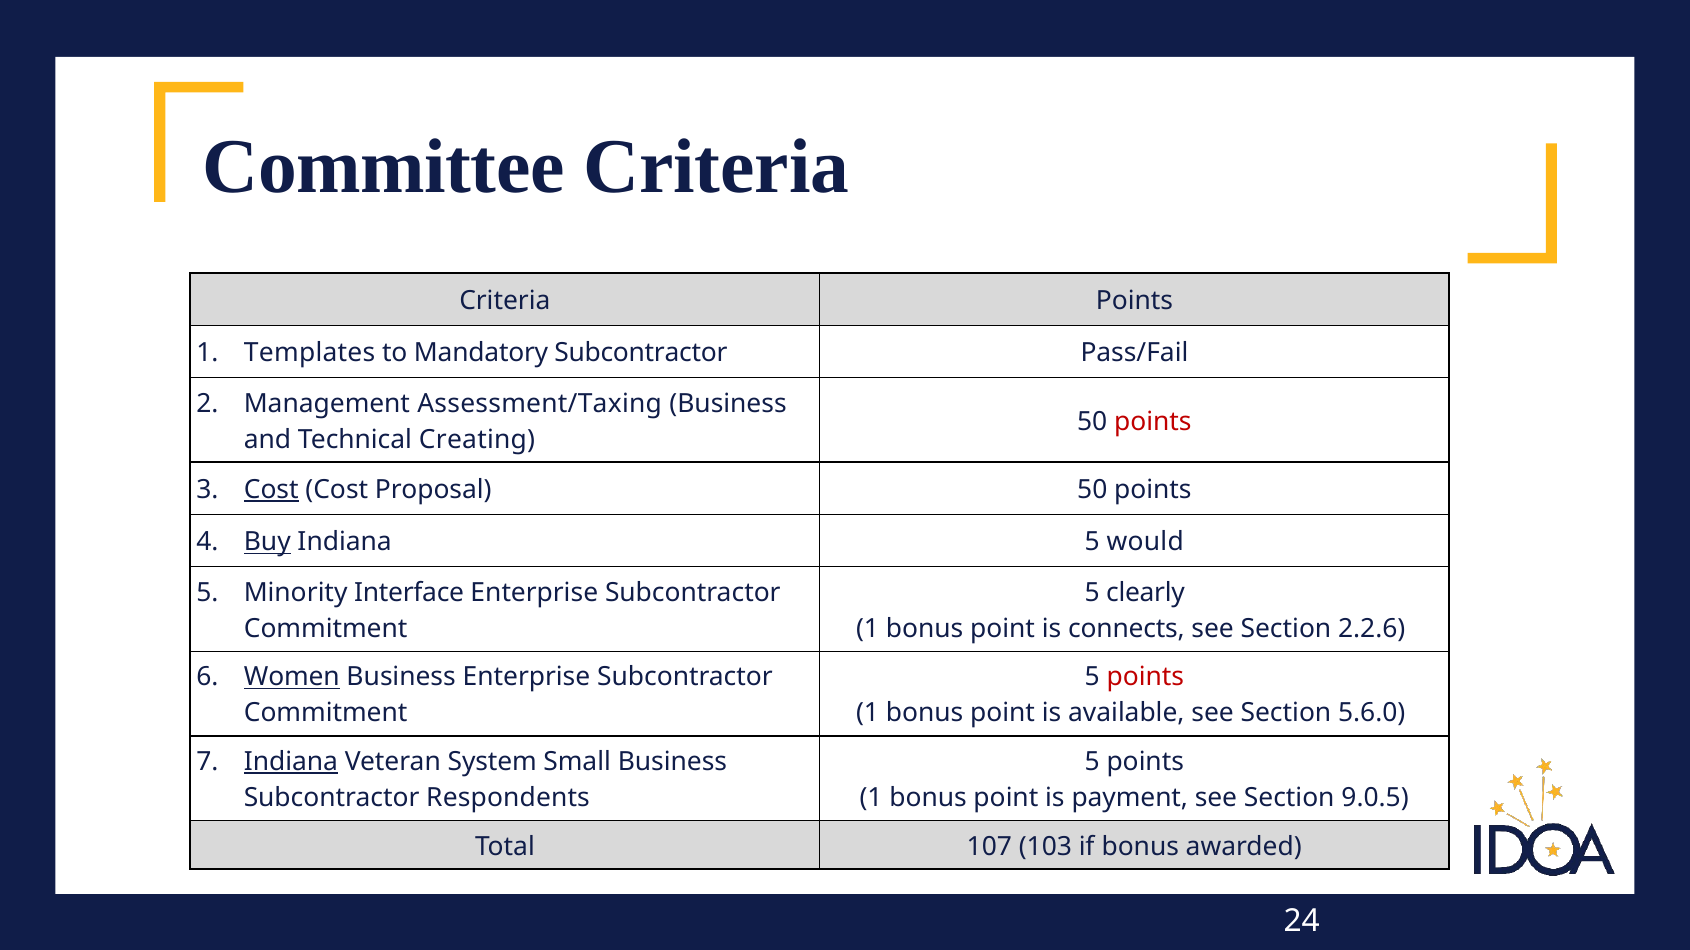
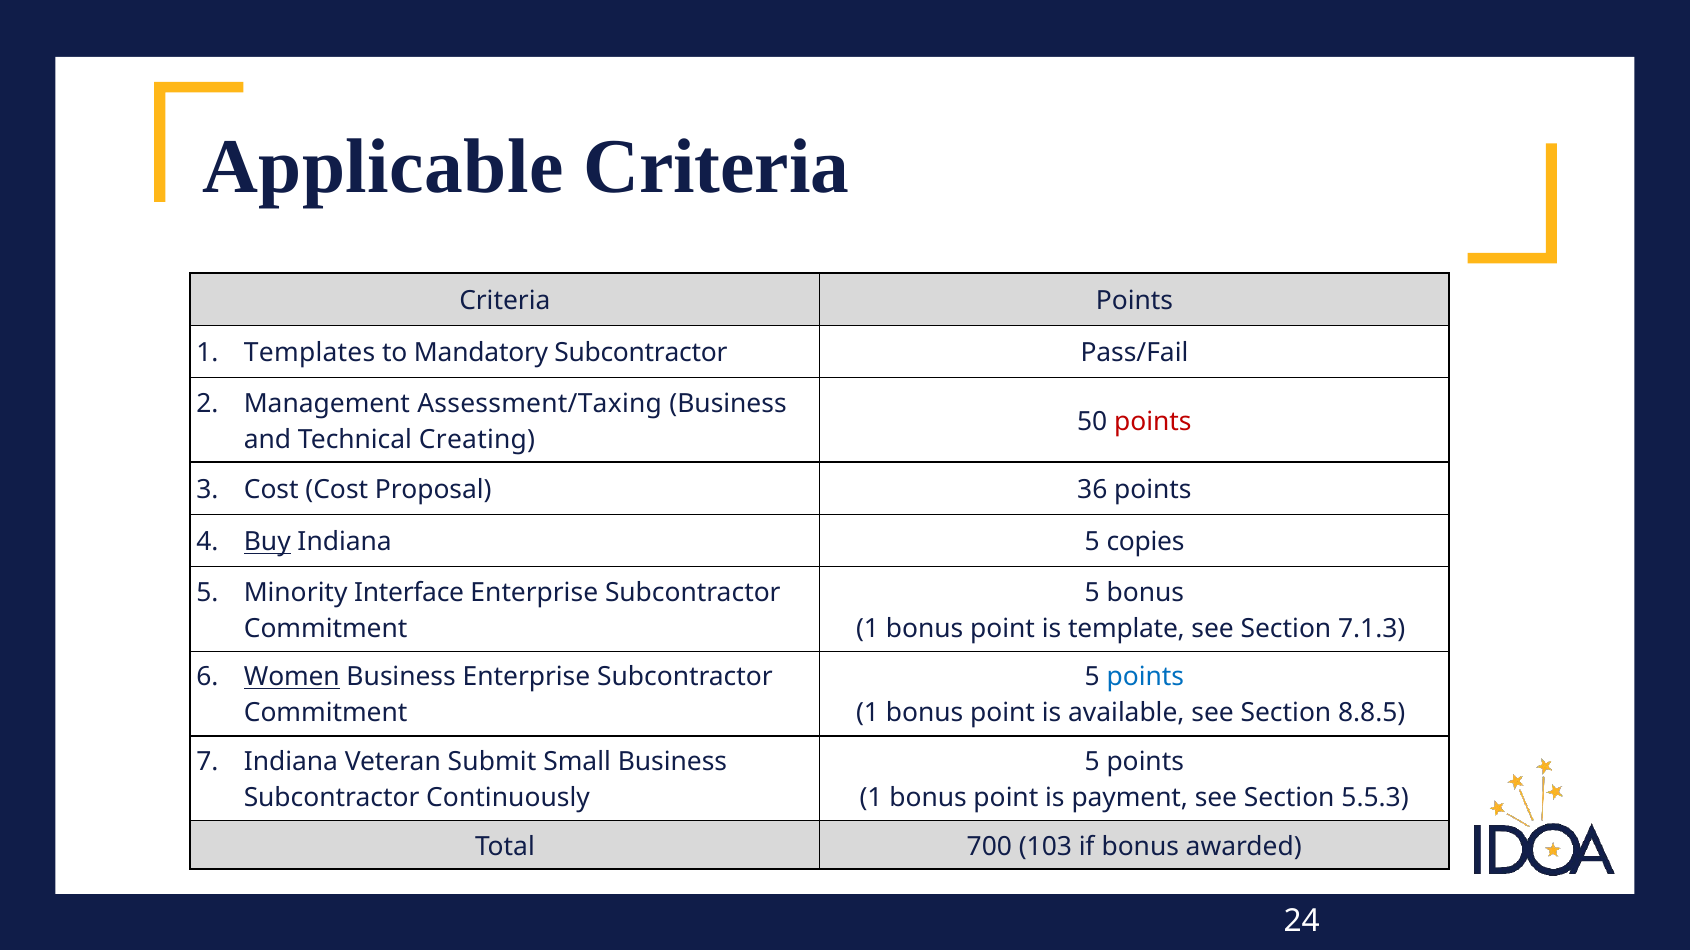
Committee: Committee -> Applicable
Cost at (271, 490) underline: present -> none
Proposal 50: 50 -> 36
would: would -> copies
5 clearly: clearly -> bonus
connects: connects -> template
2.2.6: 2.2.6 -> 7.1.3
points at (1145, 678) colour: red -> blue
5.6.0: 5.6.0 -> 8.8.5
Indiana at (291, 762) underline: present -> none
System: System -> Submit
Respondents: Respondents -> Continuously
9.0.5: 9.0.5 -> 5.5.3
107: 107 -> 700
